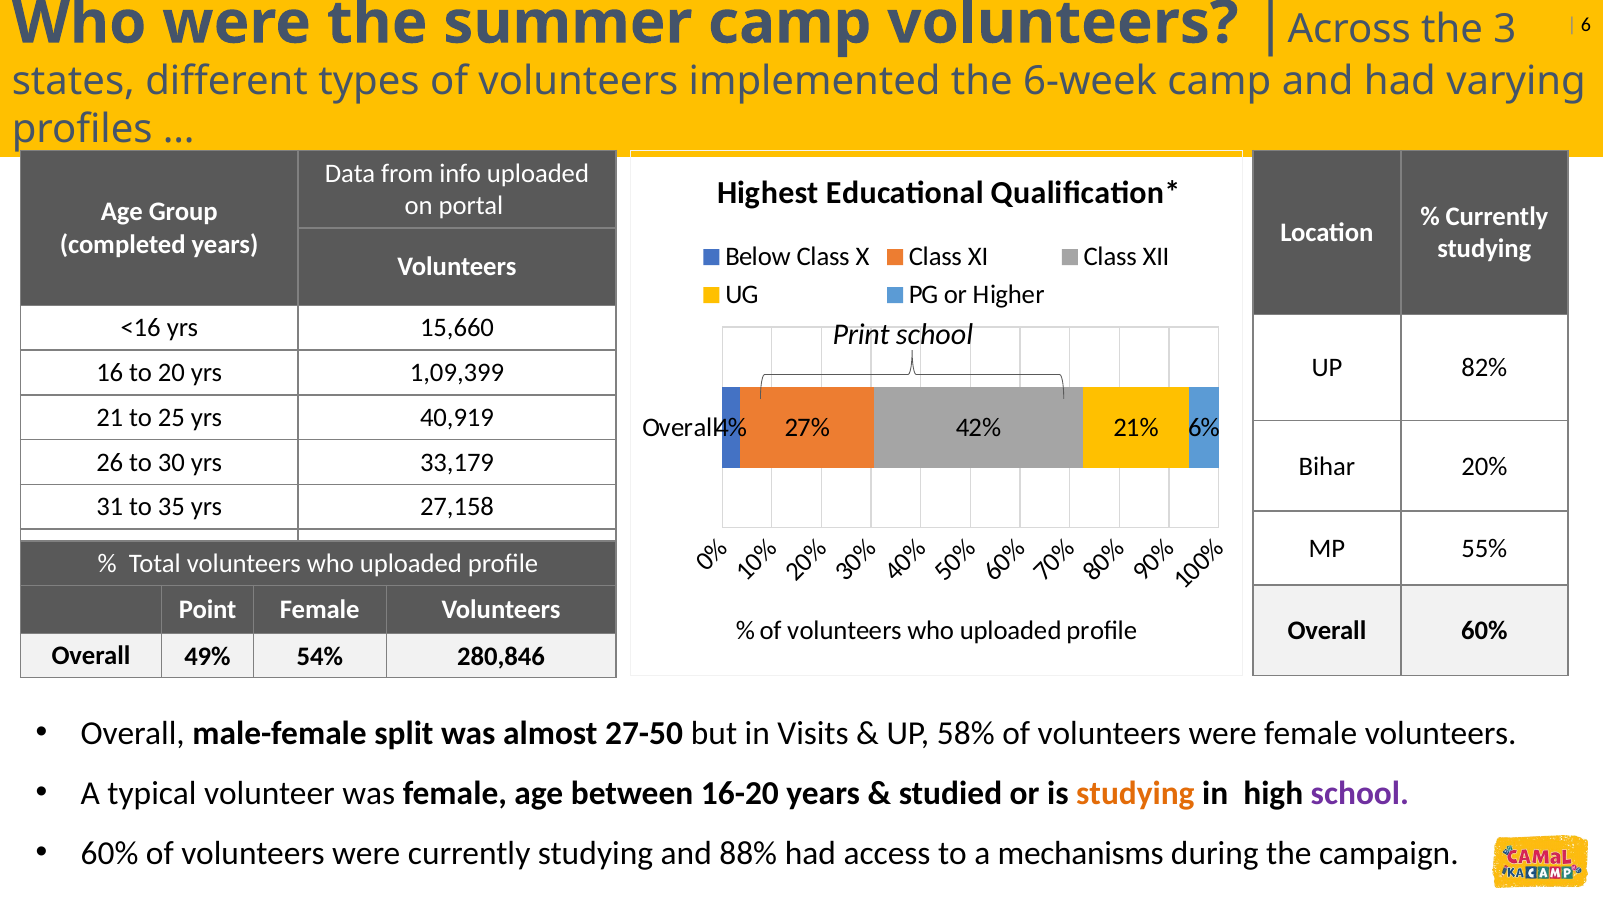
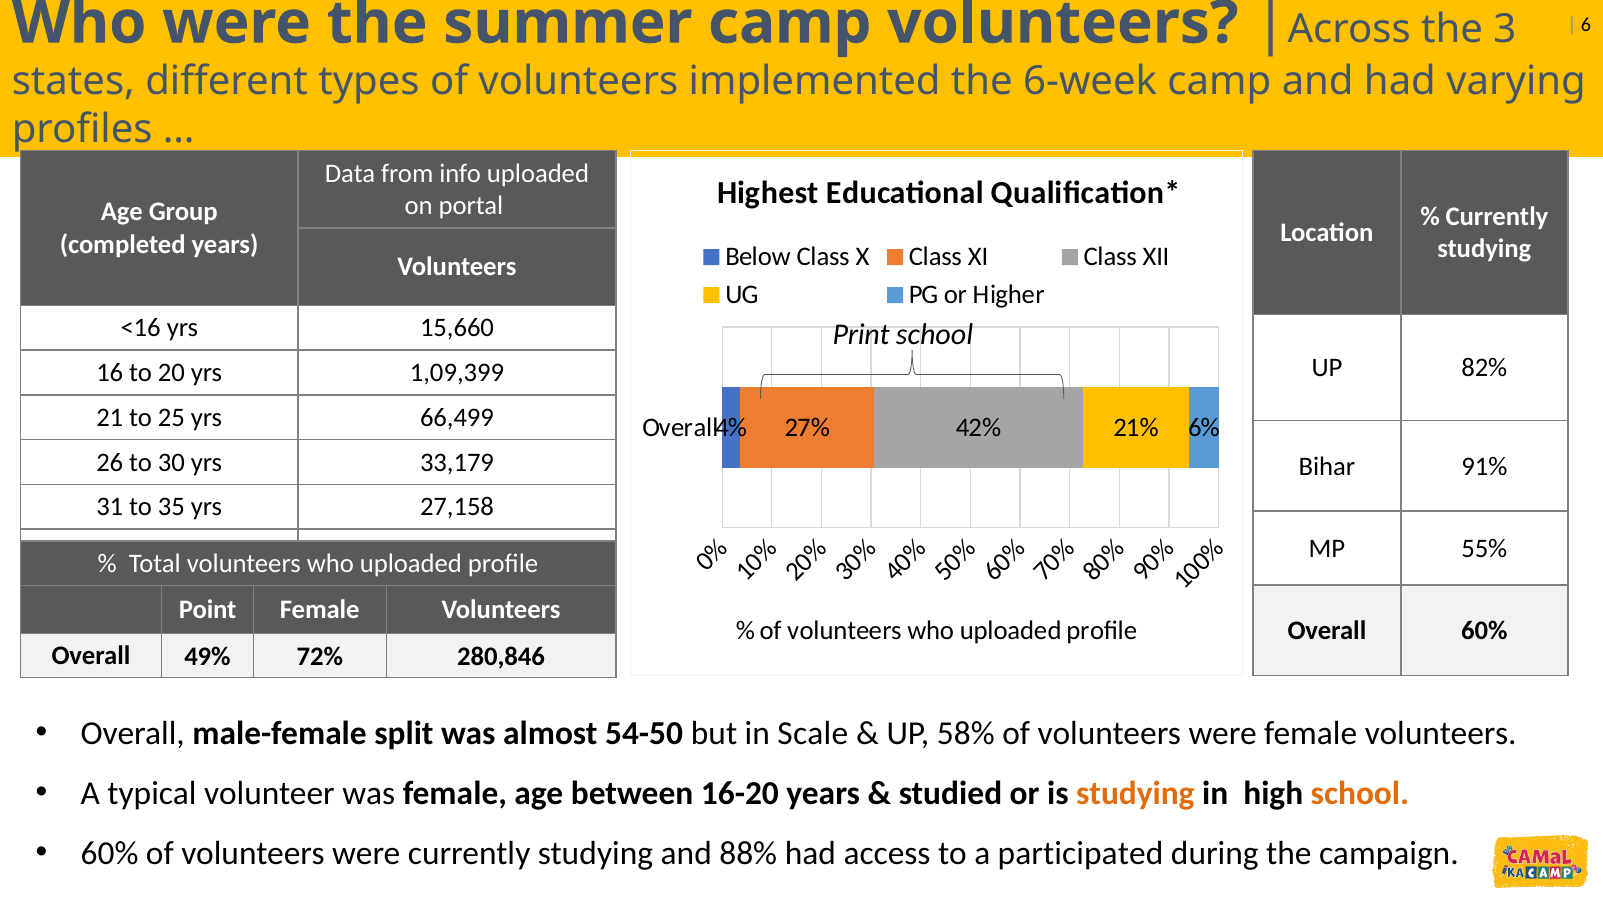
40,919: 40,919 -> 66,499
20%: 20% -> 91%
54%: 54% -> 72%
27-50: 27-50 -> 54-50
Visits: Visits -> Scale
school at (1360, 793) colour: purple -> orange
mechanisms: mechanisms -> participated
